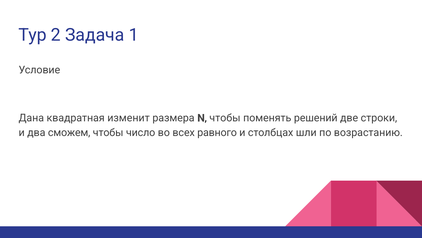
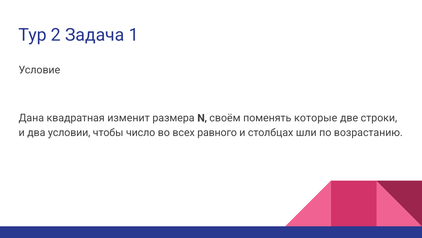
N чтобы: чтобы -> своём
решений: решений -> которые
сможем: сможем -> условии
